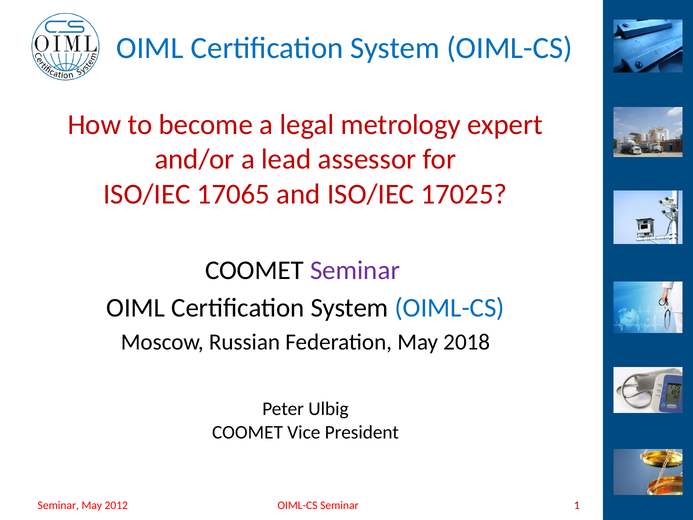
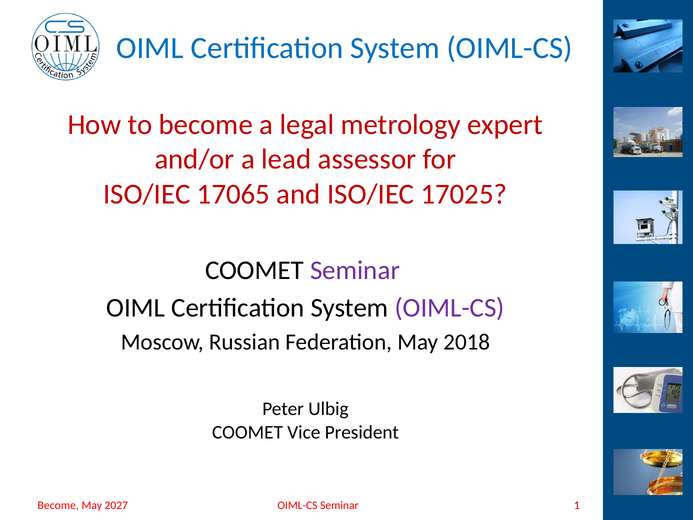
OIML-CS at (450, 308) colour: blue -> purple
Seminar at (58, 505): Seminar -> Become
2012: 2012 -> 2027
